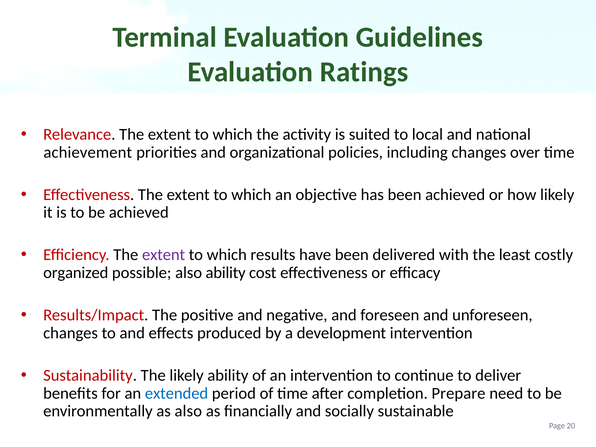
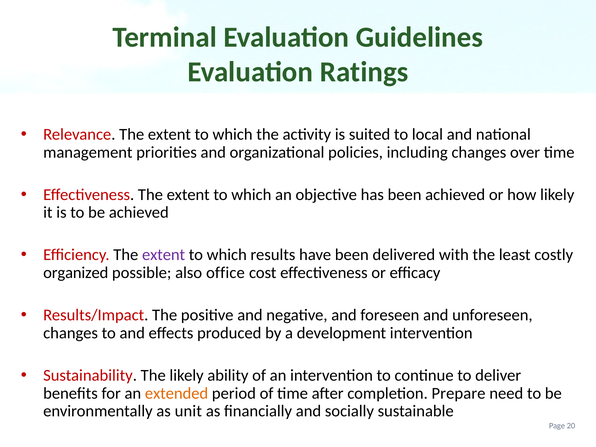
achievement: achievement -> management
also ability: ability -> office
extended colour: blue -> orange
as also: also -> unit
